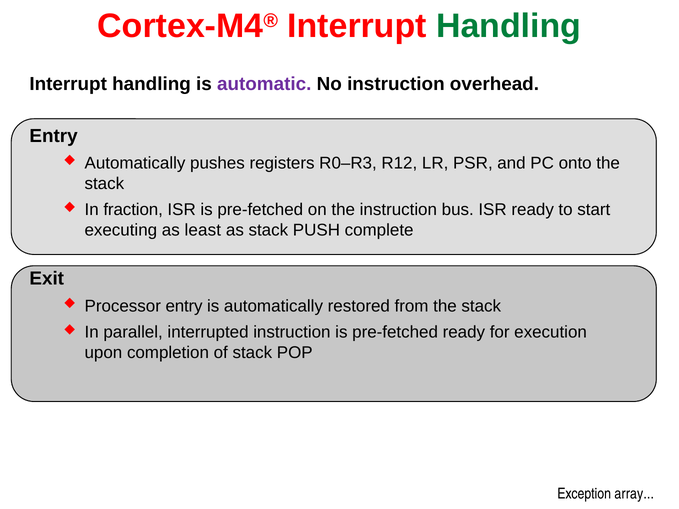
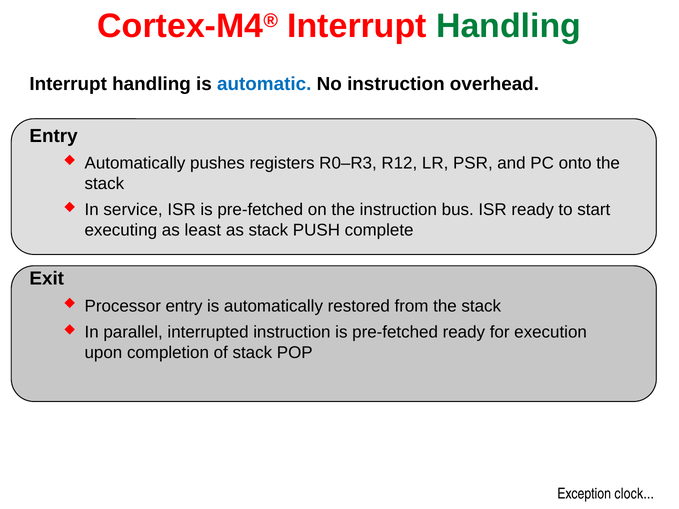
automatic colour: purple -> blue
fraction: fraction -> service
array: array -> clock
